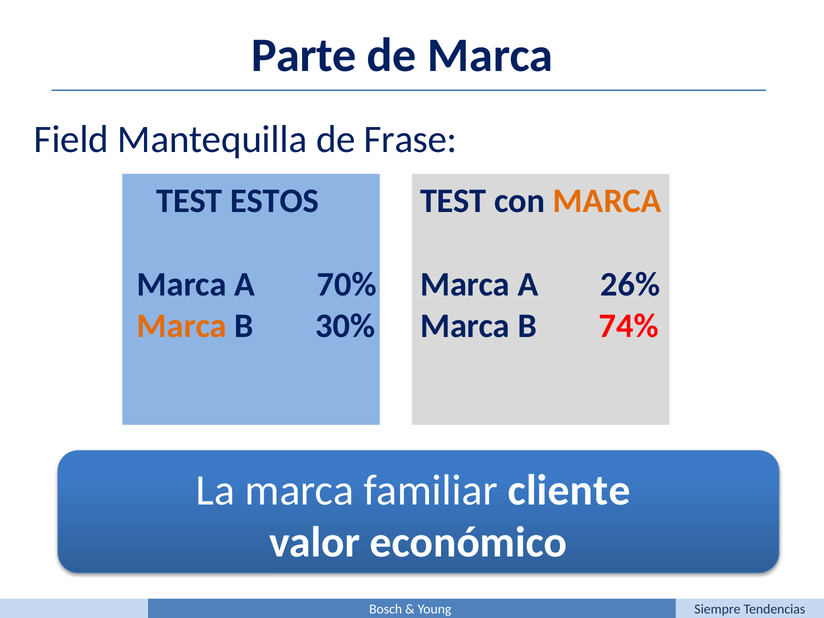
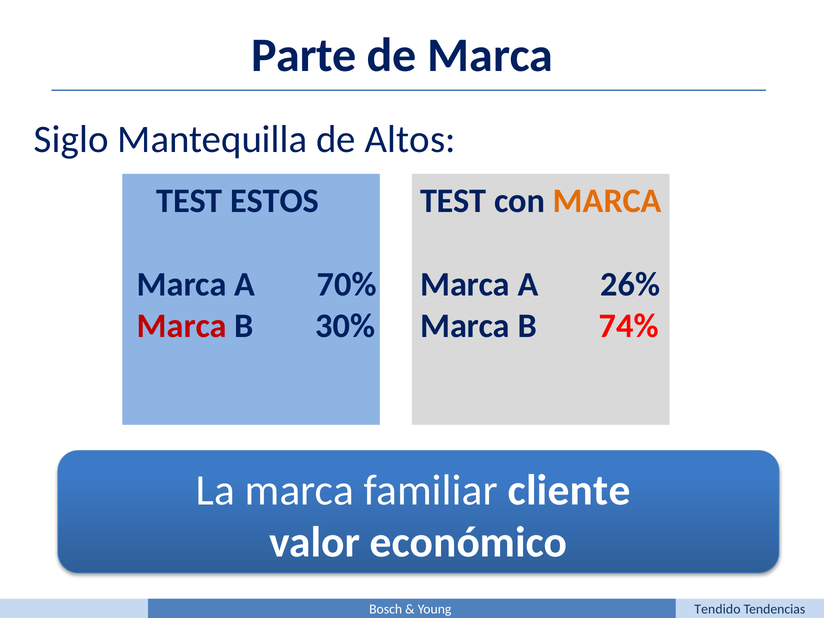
Field: Field -> Siglo
Frase: Frase -> Altos
Marca at (182, 326) colour: orange -> red
Siempre: Siempre -> Tendido
